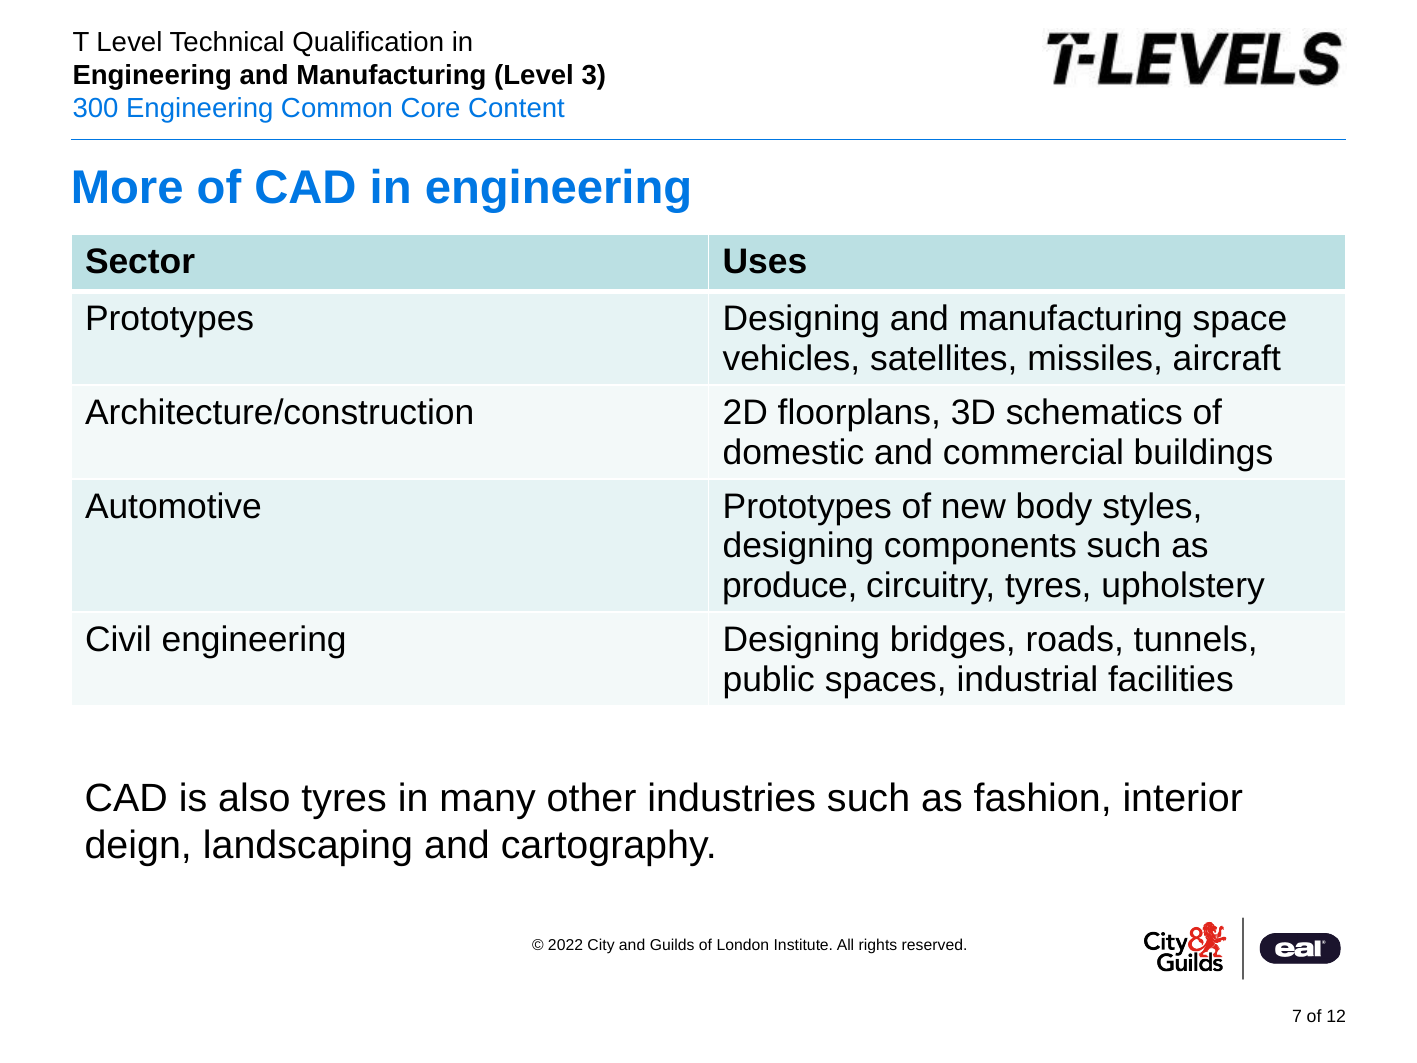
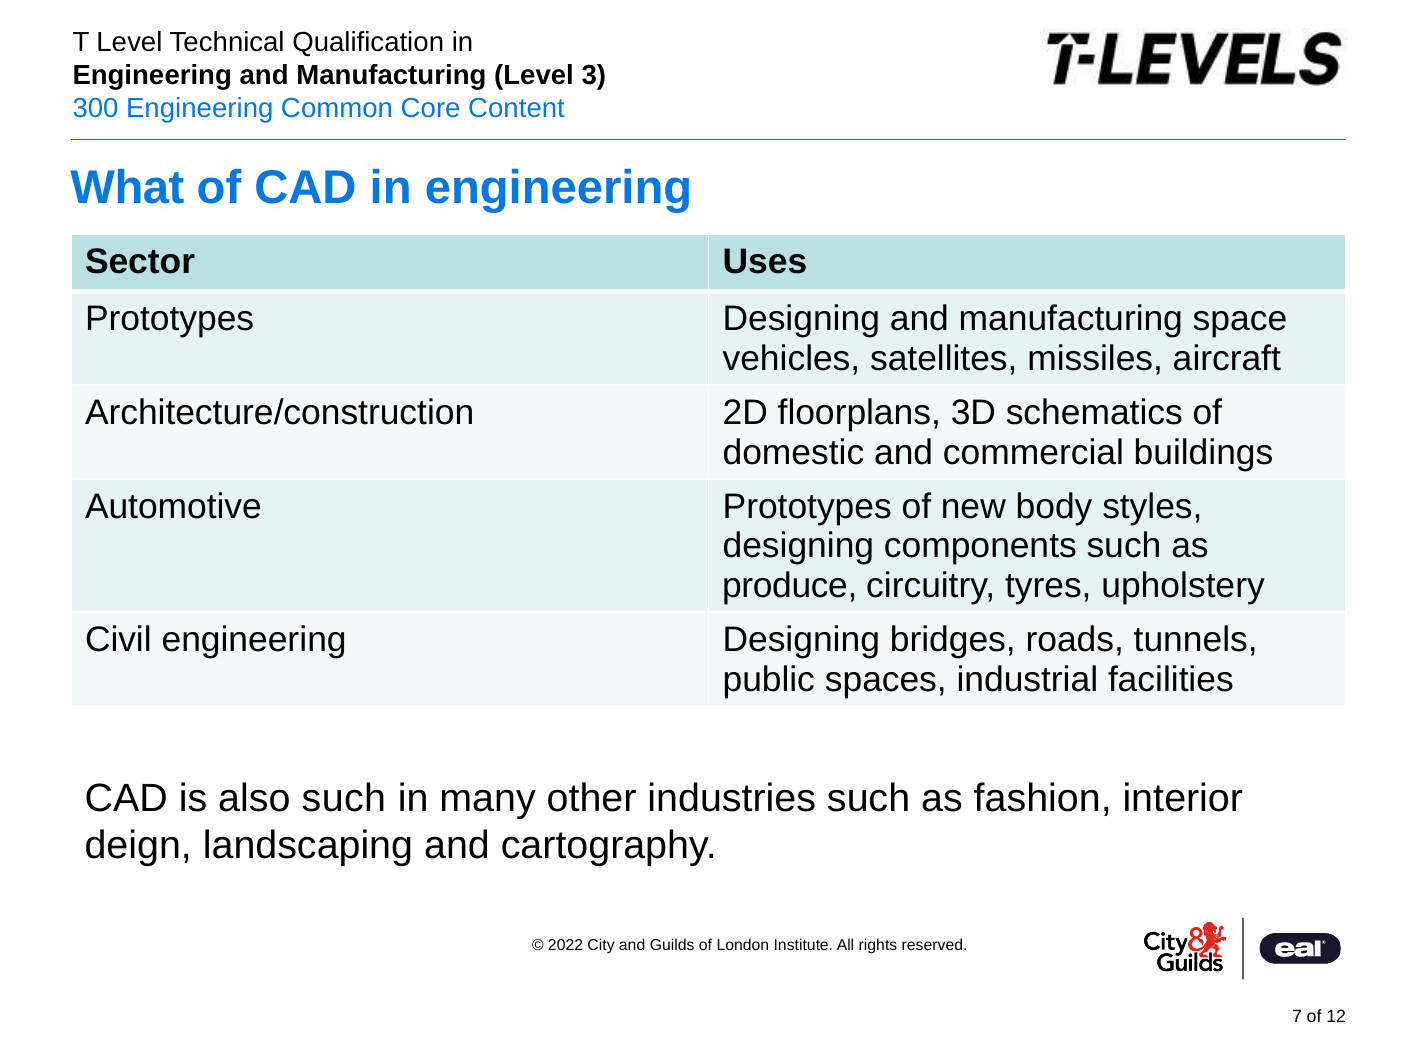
More: More -> What
also tyres: tyres -> such
